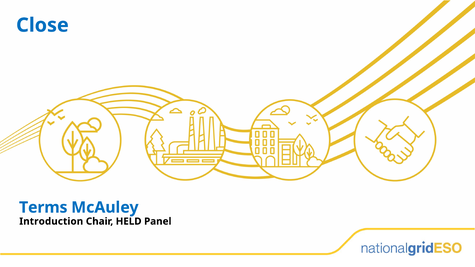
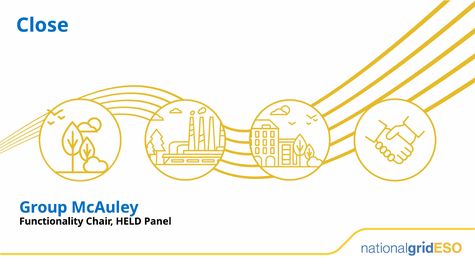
Terms: Terms -> Group
Introduction: Introduction -> Functionality
